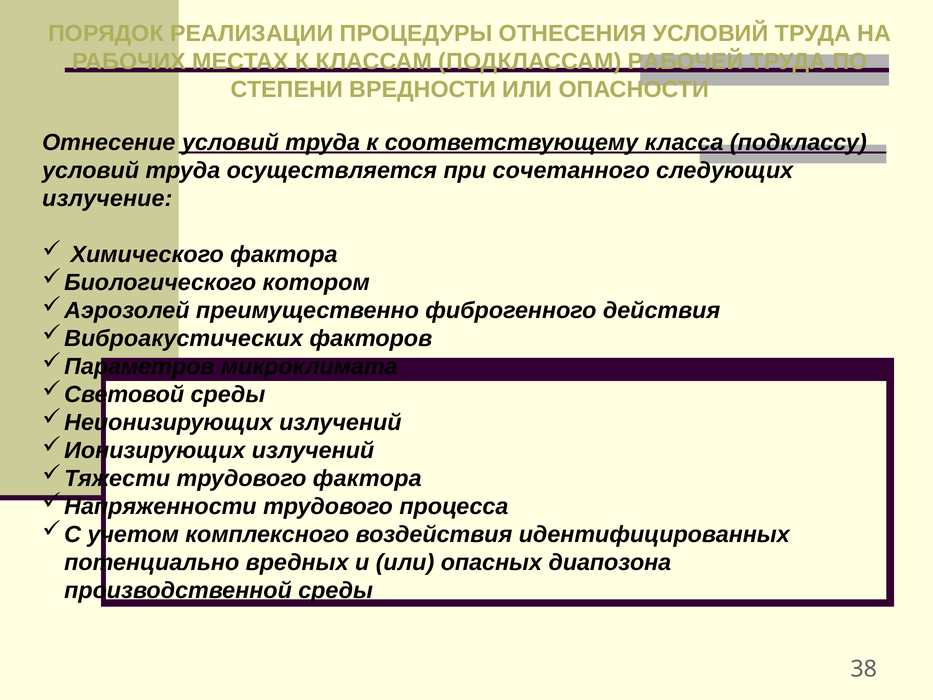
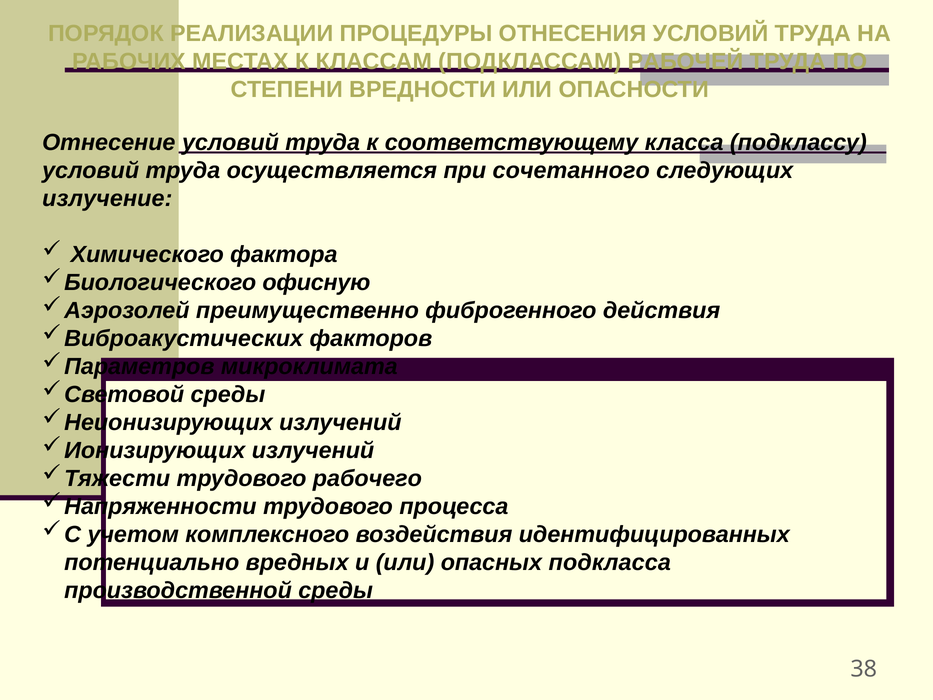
котором: котором -> офисную
трудового фактора: фактора -> рабочего
диапозона: диапозона -> подкласса
